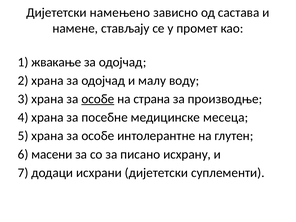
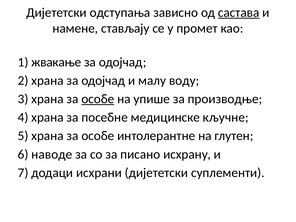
намењено: намењено -> одступања
састава underline: none -> present
страна: страна -> упише
месеца: месеца -> кључне
масени: масени -> наводе
